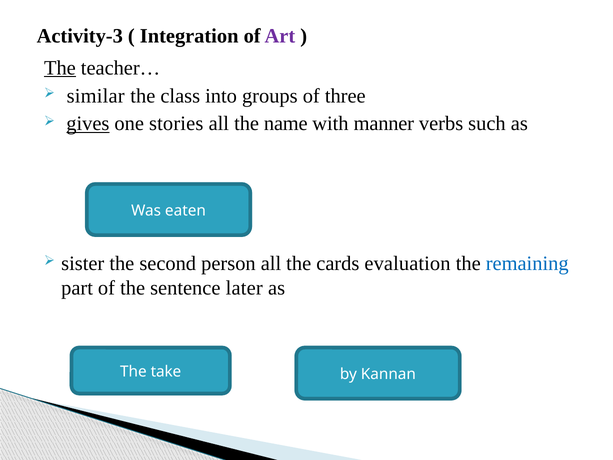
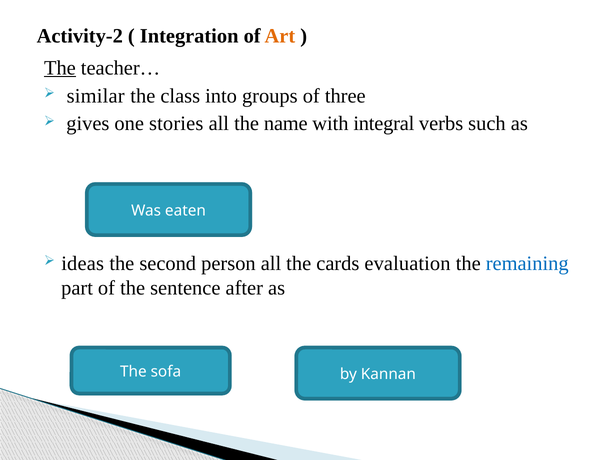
Activity-3: Activity-3 -> Activity-2
Art colour: purple -> orange
gives underline: present -> none
manner: manner -> integral
sister: sister -> ideas
later: later -> after
take: take -> sofa
